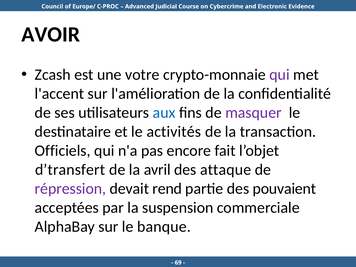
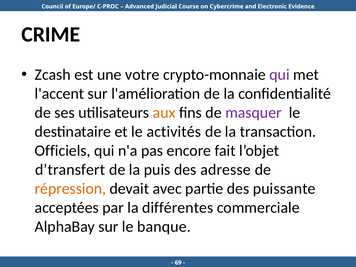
AVOIR: AVOIR -> CRIME
aux colour: blue -> orange
avril: avril -> puis
attaque: attaque -> adresse
répression colour: purple -> orange
rend: rend -> avec
pouvaient: pouvaient -> puissante
suspension: suspension -> différentes
